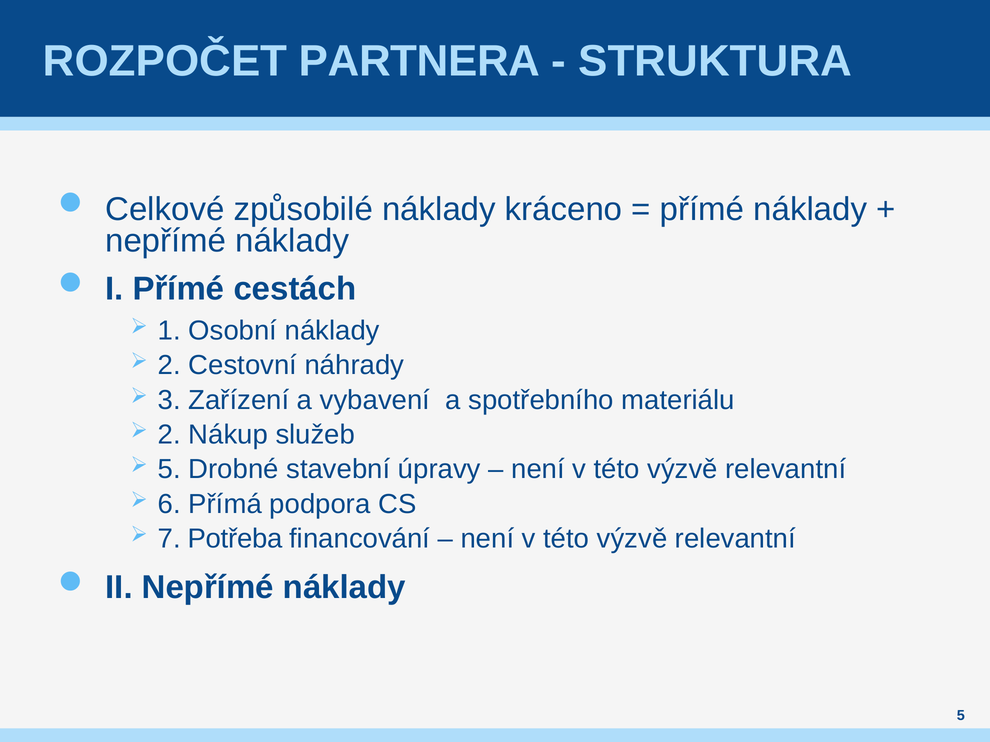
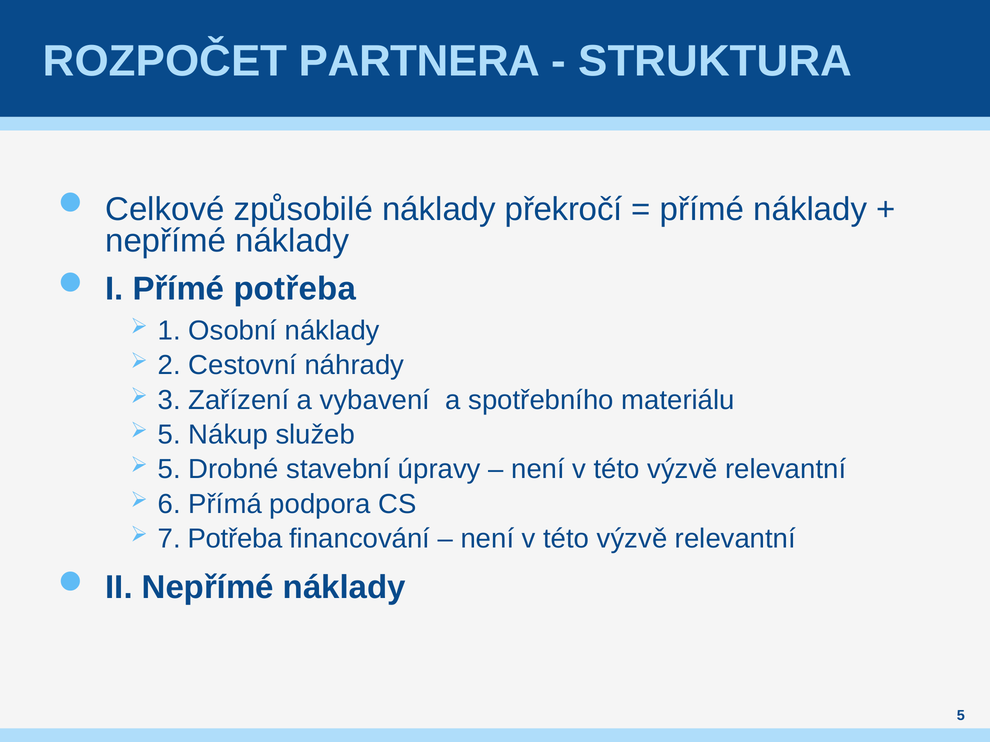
kráceno: kráceno -> překročí
Přímé cestách: cestách -> potřeba
2 at (169, 435): 2 -> 5
